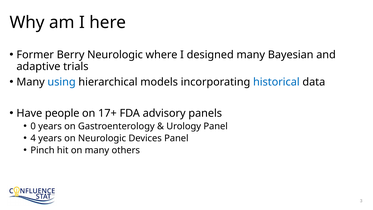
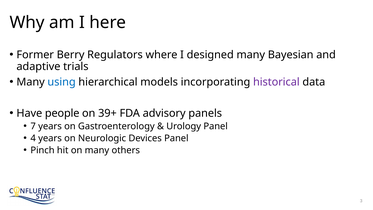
Berry Neurologic: Neurologic -> Regulators
historical colour: blue -> purple
17+: 17+ -> 39+
0: 0 -> 7
